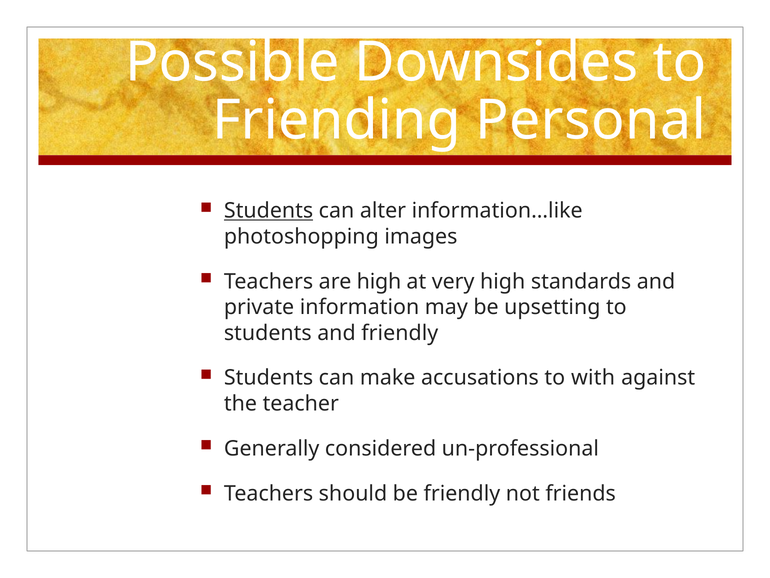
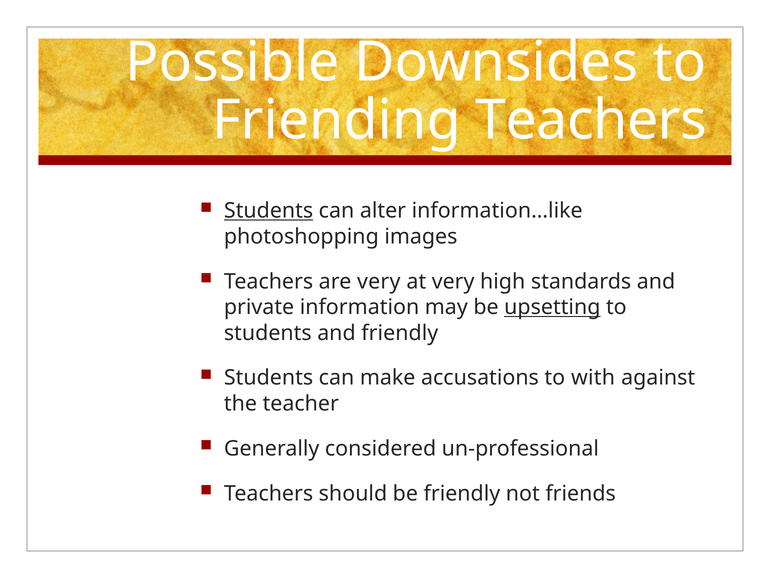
Friending Personal: Personal -> Teachers
are high: high -> very
upsetting underline: none -> present
